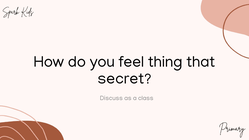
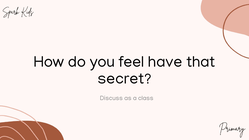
thing: thing -> have
